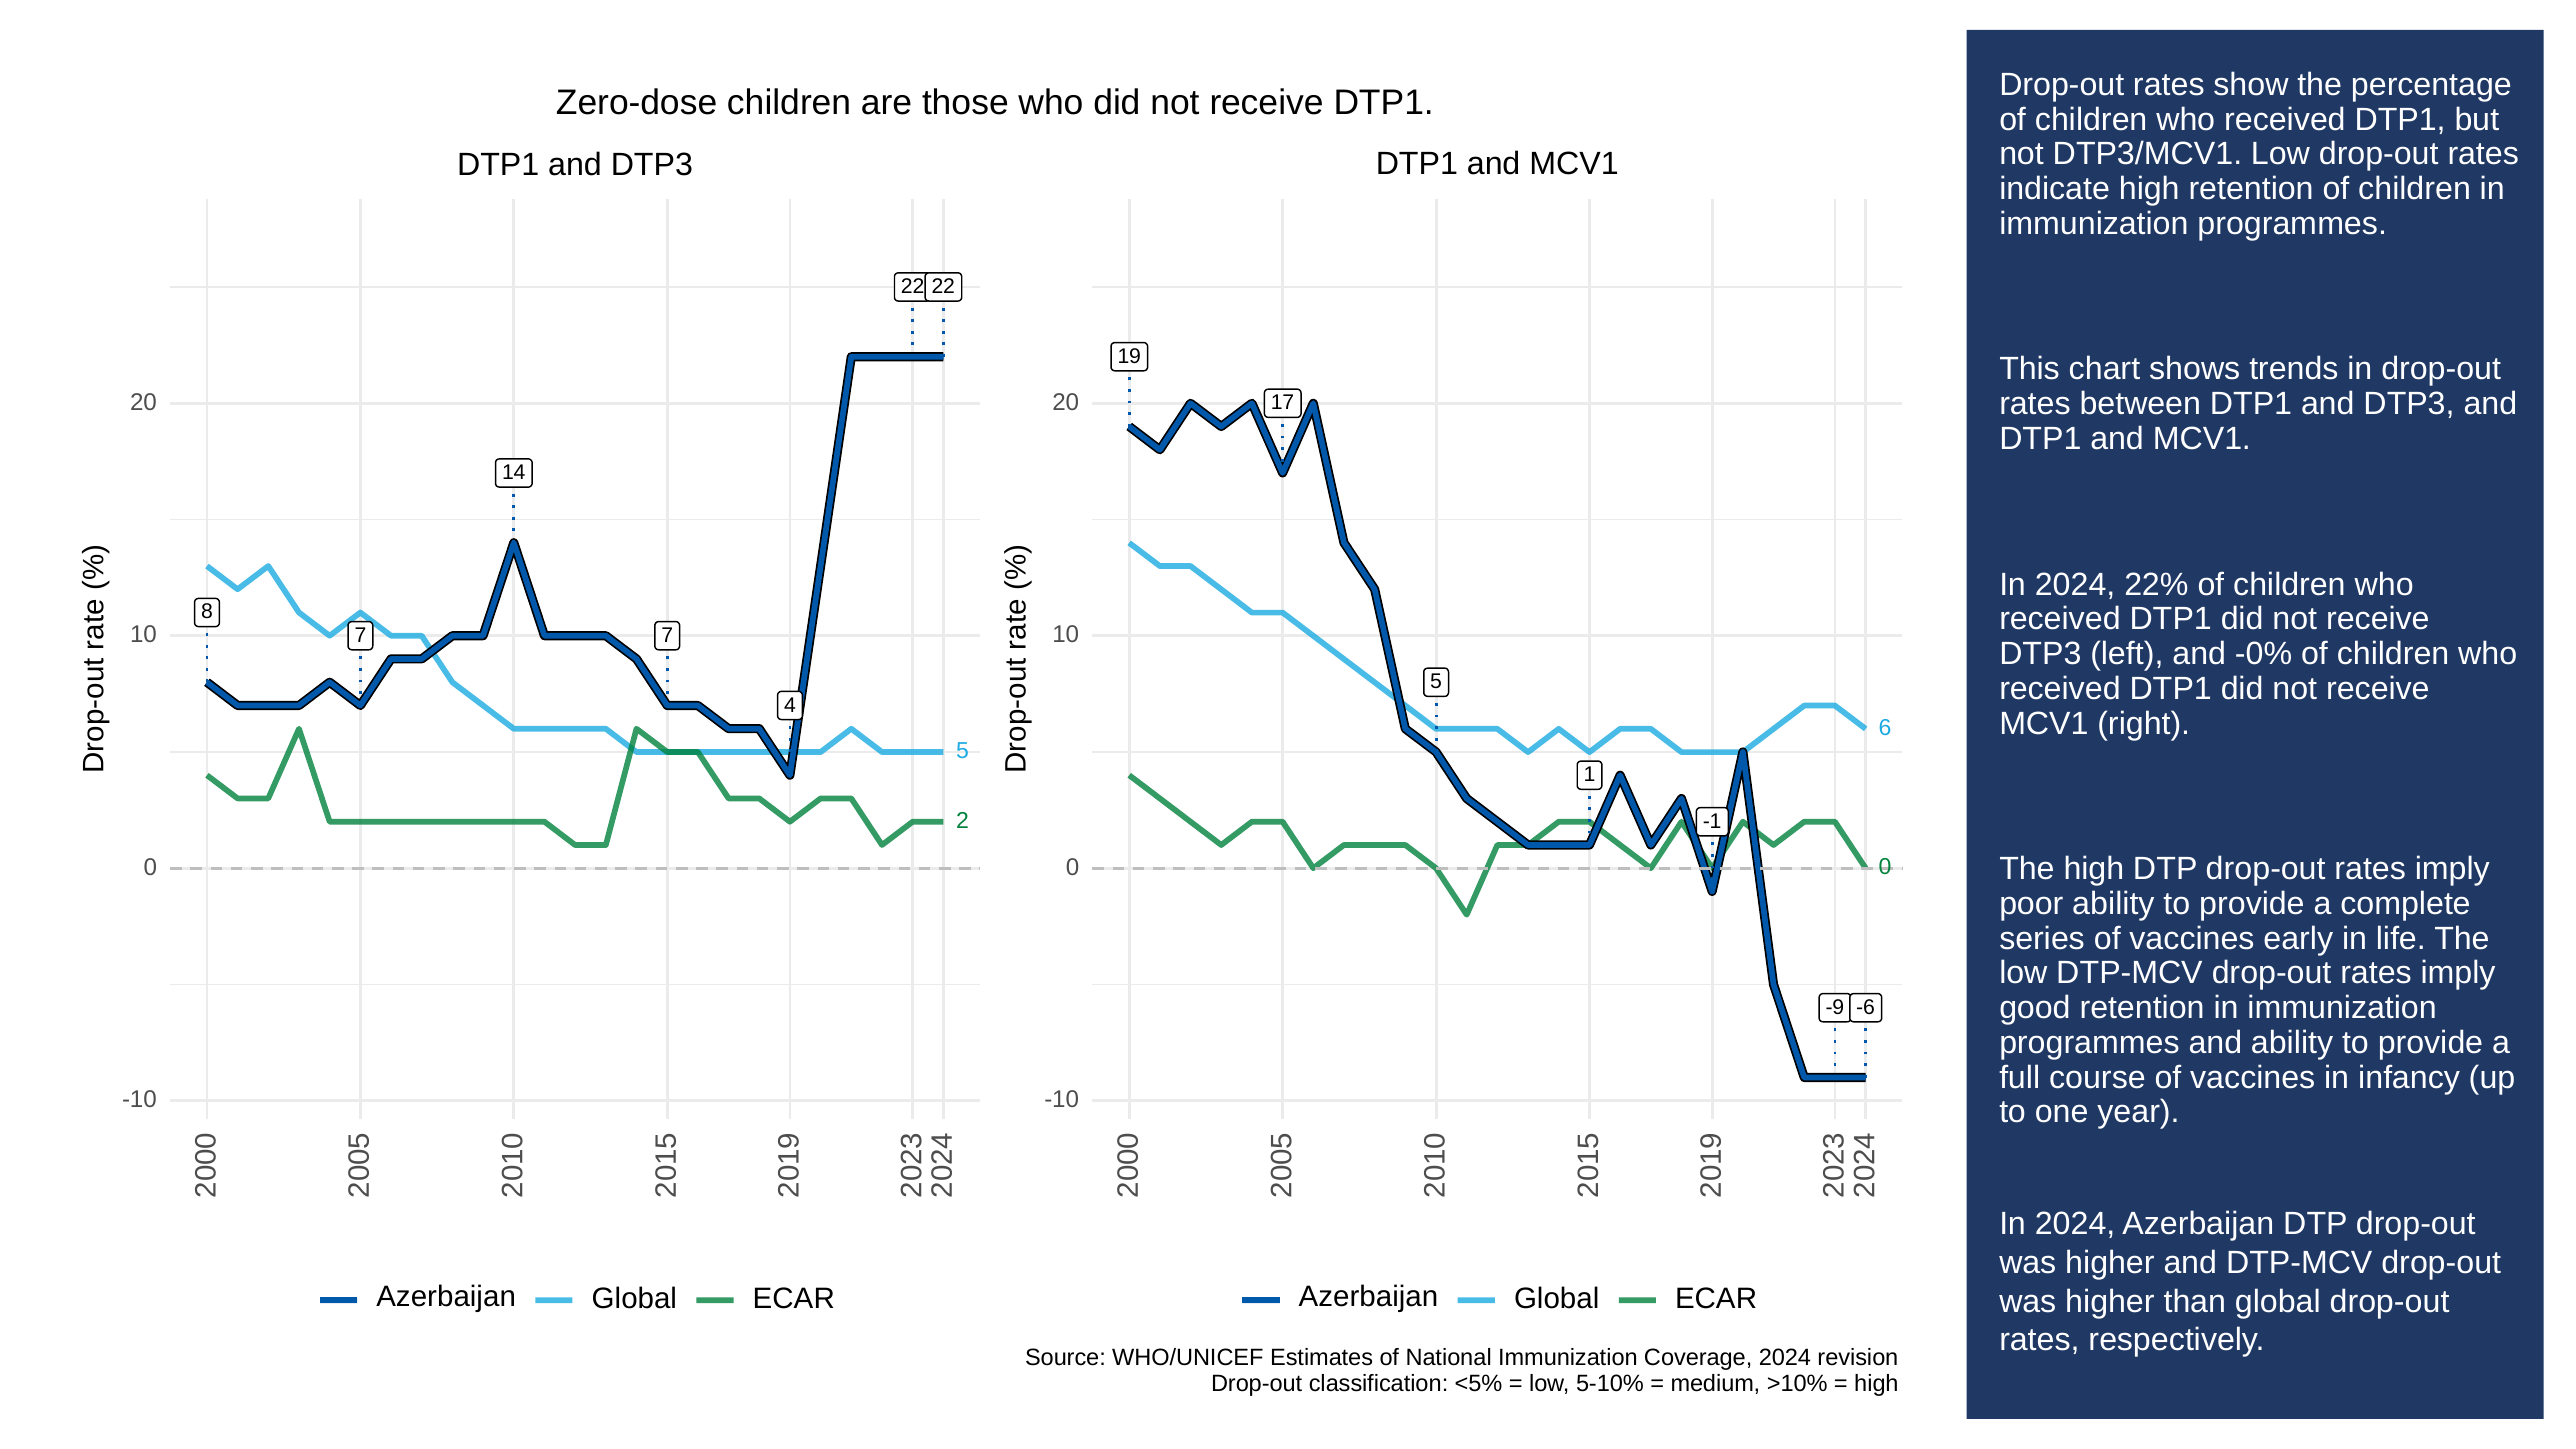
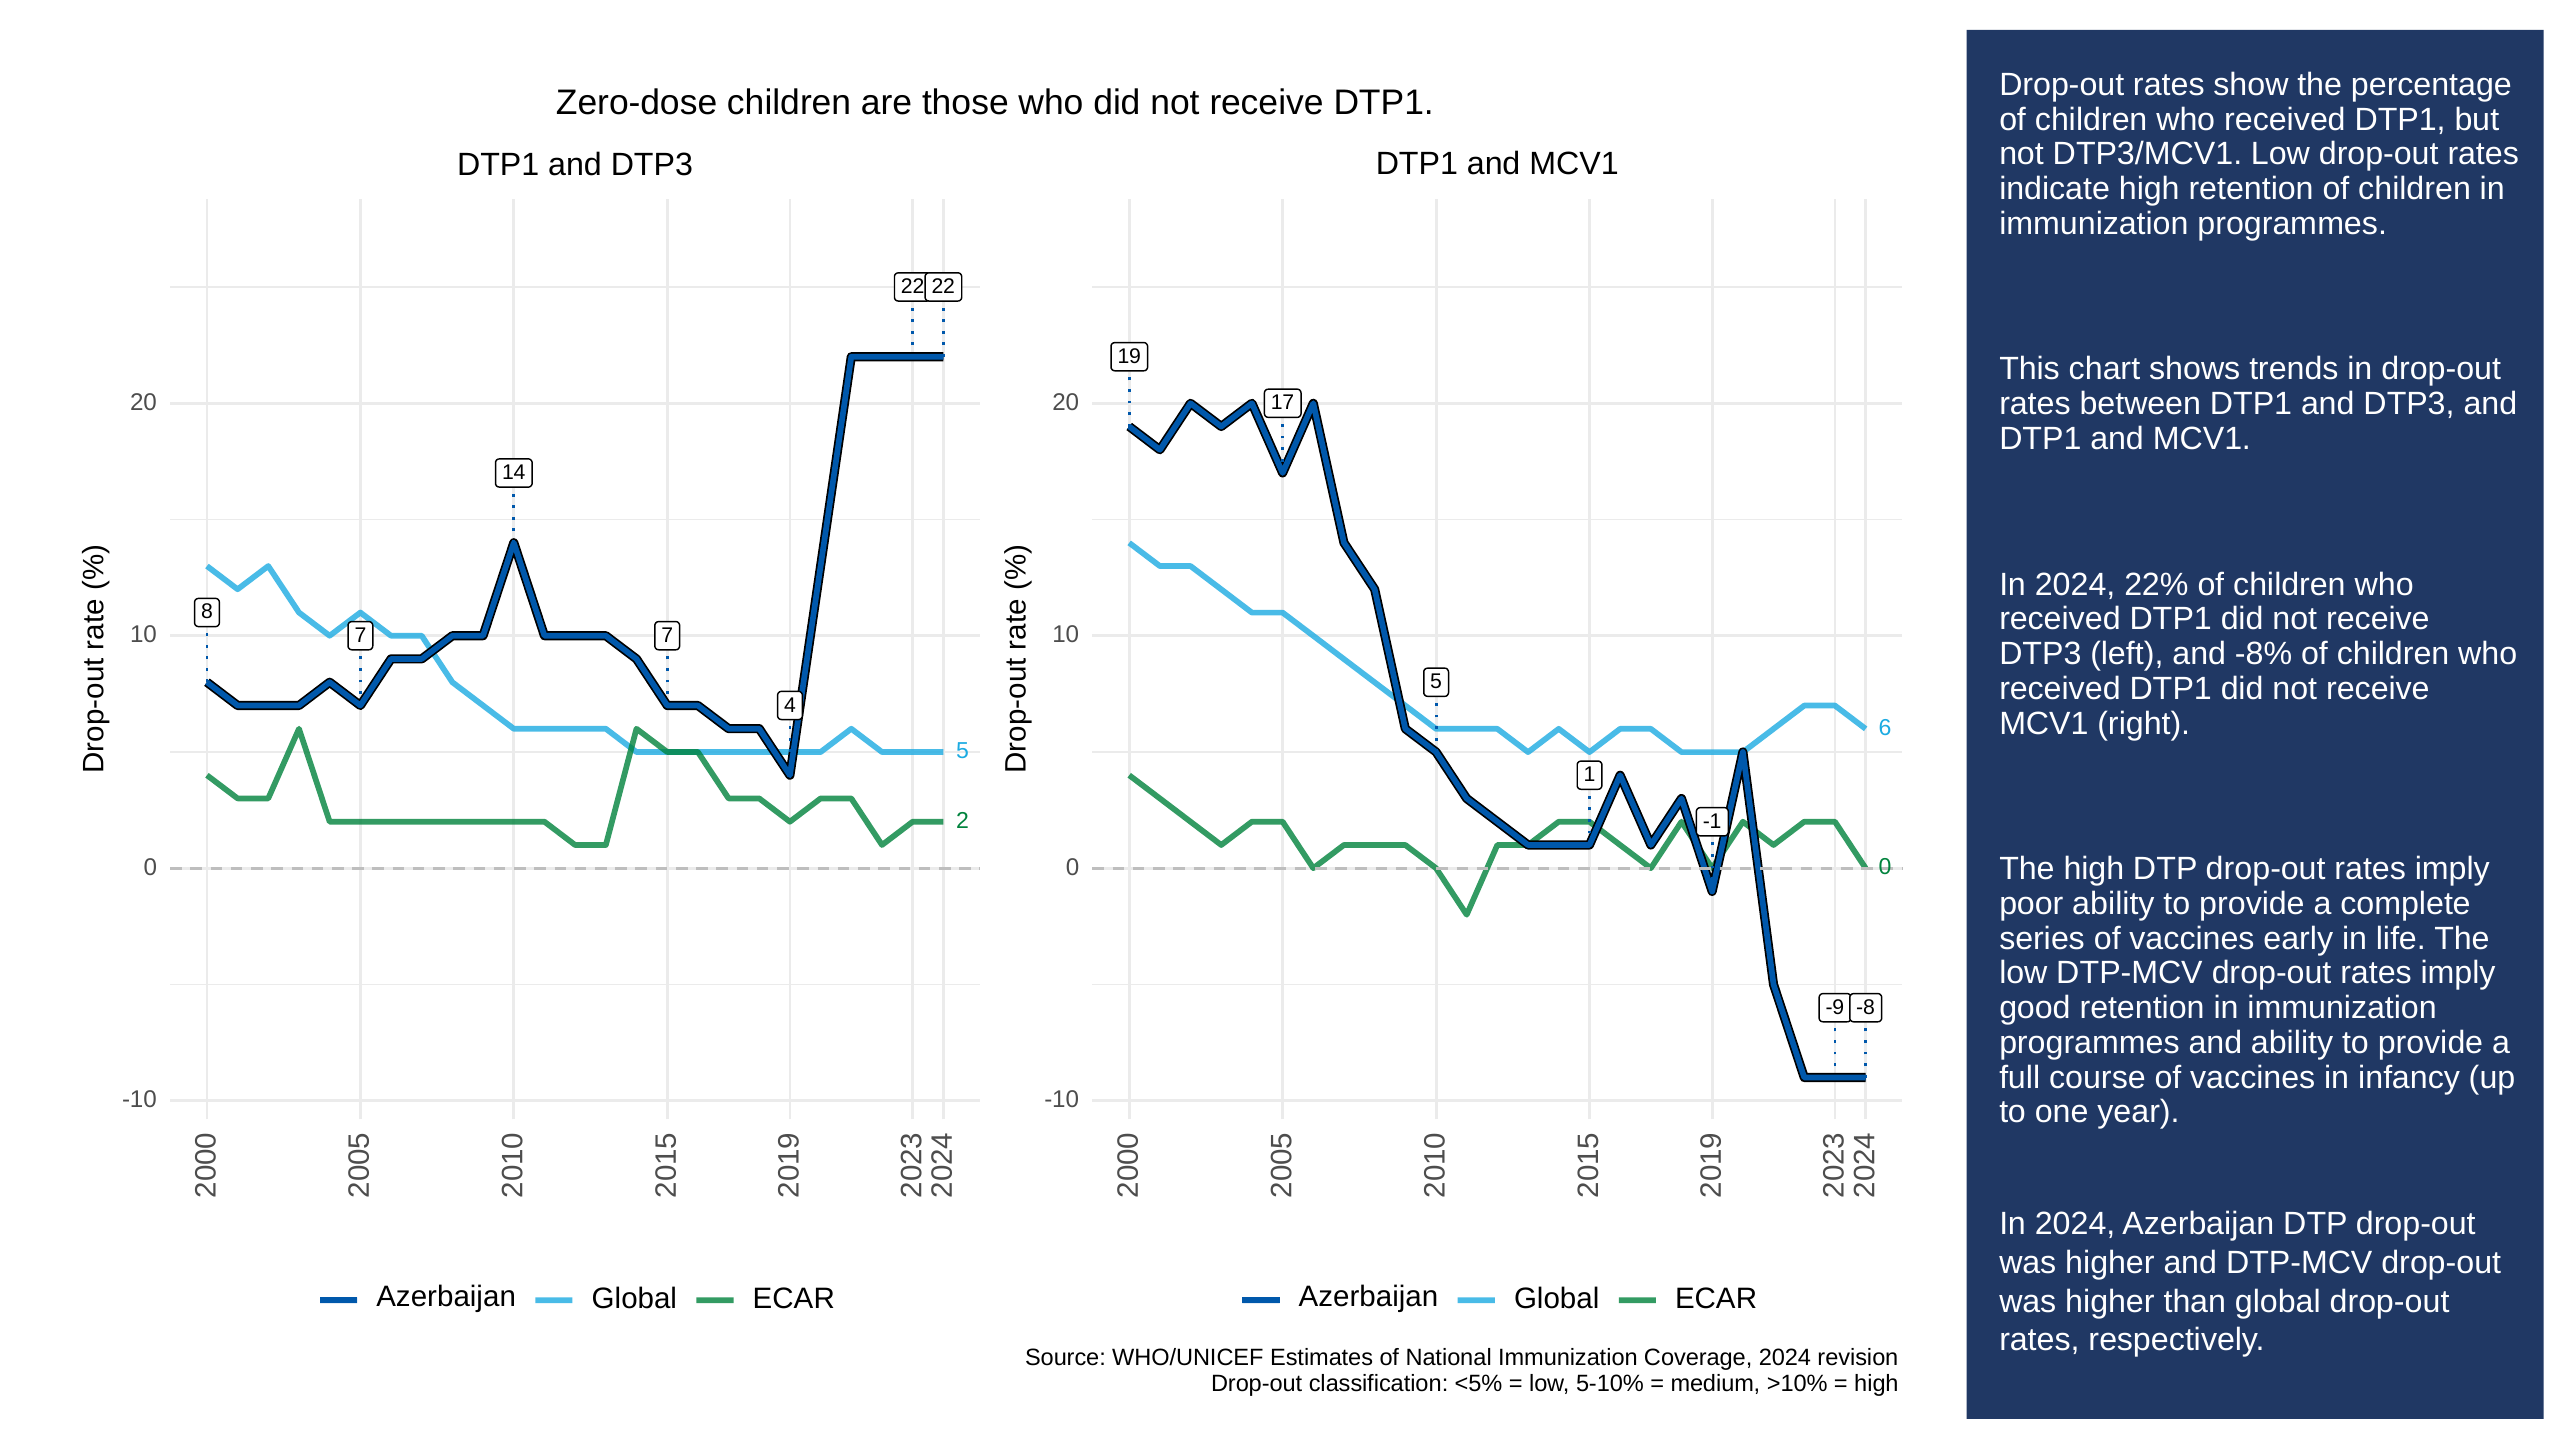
-0%: -0% -> -8%
-6: -6 -> -8
